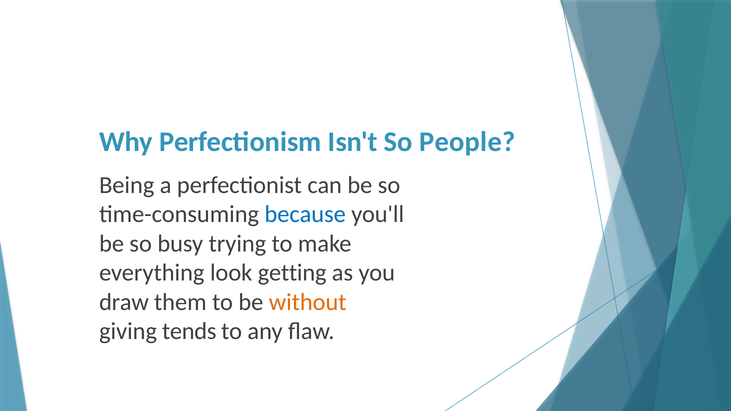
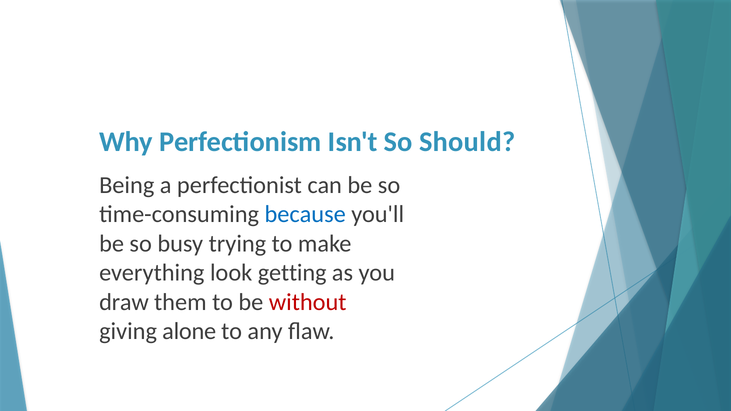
People: People -> Should
without colour: orange -> red
tends: tends -> alone
